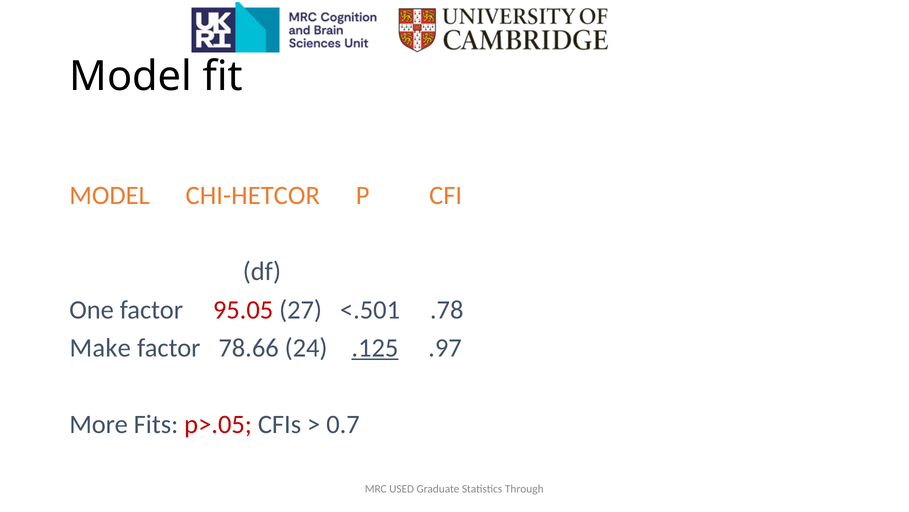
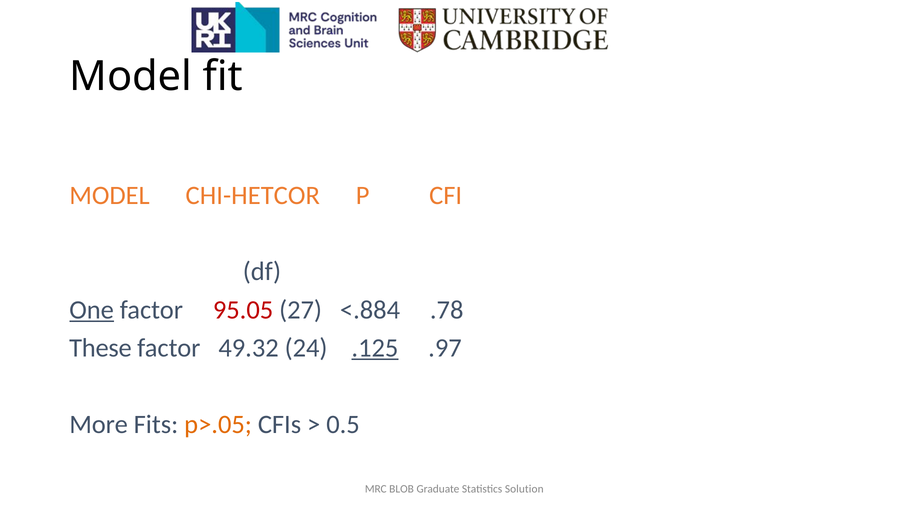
One underline: none -> present
<.501: <.501 -> <.884
Make: Make -> These
78.66: 78.66 -> 49.32
p>.05 colour: red -> orange
0.7: 0.7 -> 0.5
USED: USED -> BLOB
Through: Through -> Solution
